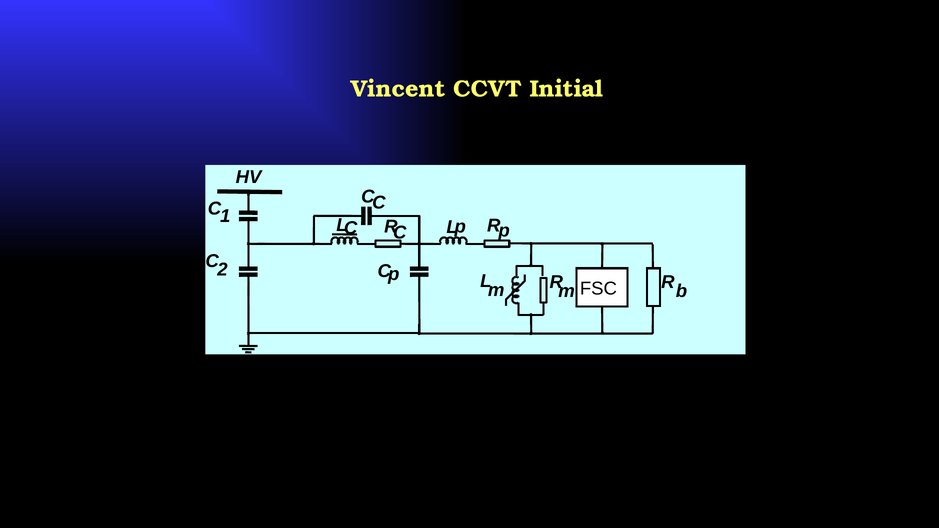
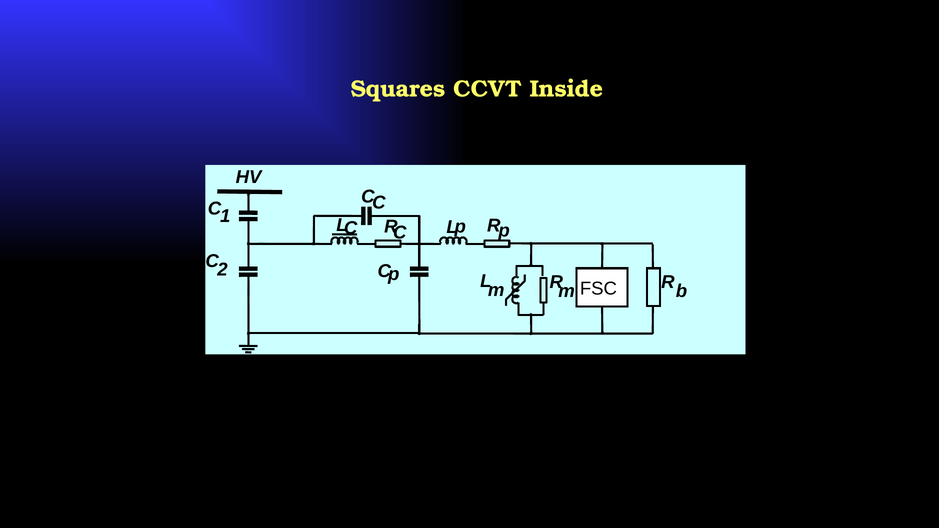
Vincent: Vincent -> Squares
Initial: Initial -> Inside
